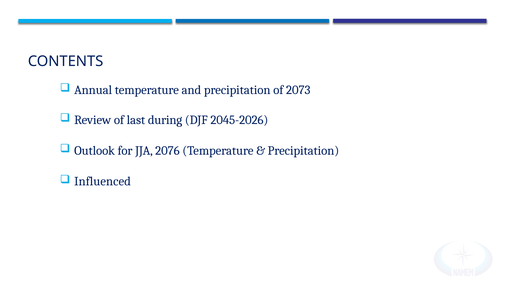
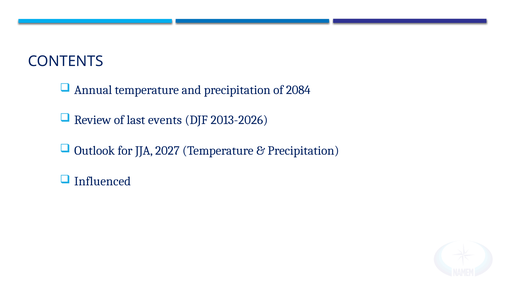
2073: 2073 -> 2084
during: during -> events
2045-2026: 2045-2026 -> 2013-2026
2076: 2076 -> 2027
